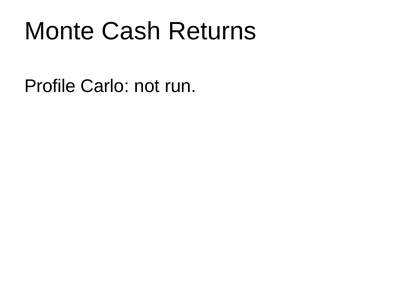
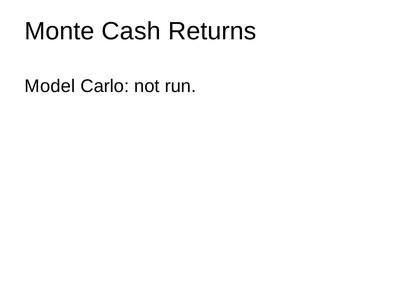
Profile: Profile -> Model
